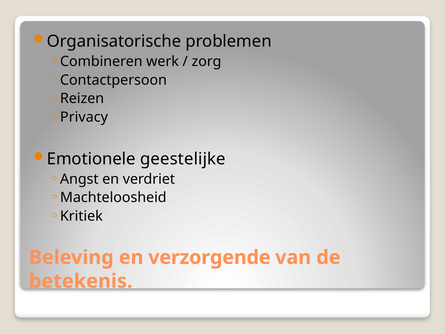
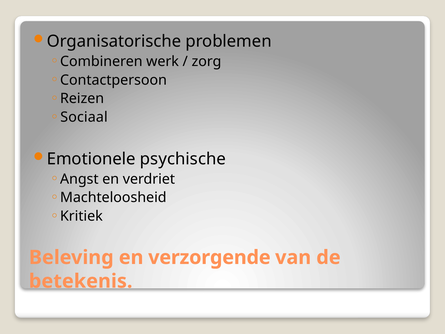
Privacy: Privacy -> Sociaal
geestelijke: geestelijke -> psychische
